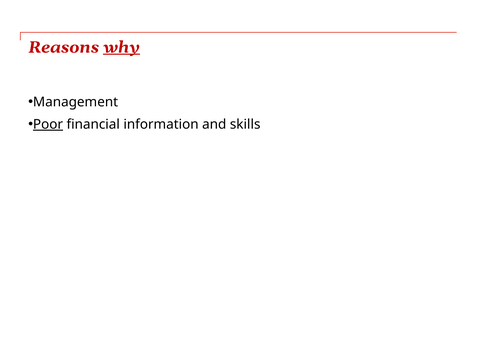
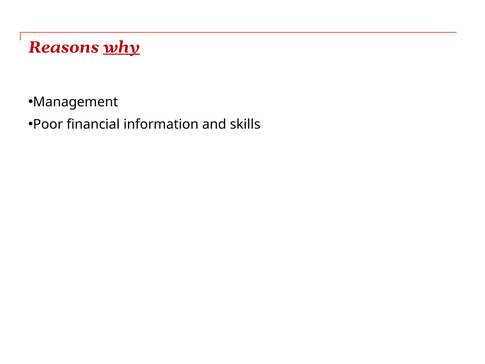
Poor underline: present -> none
